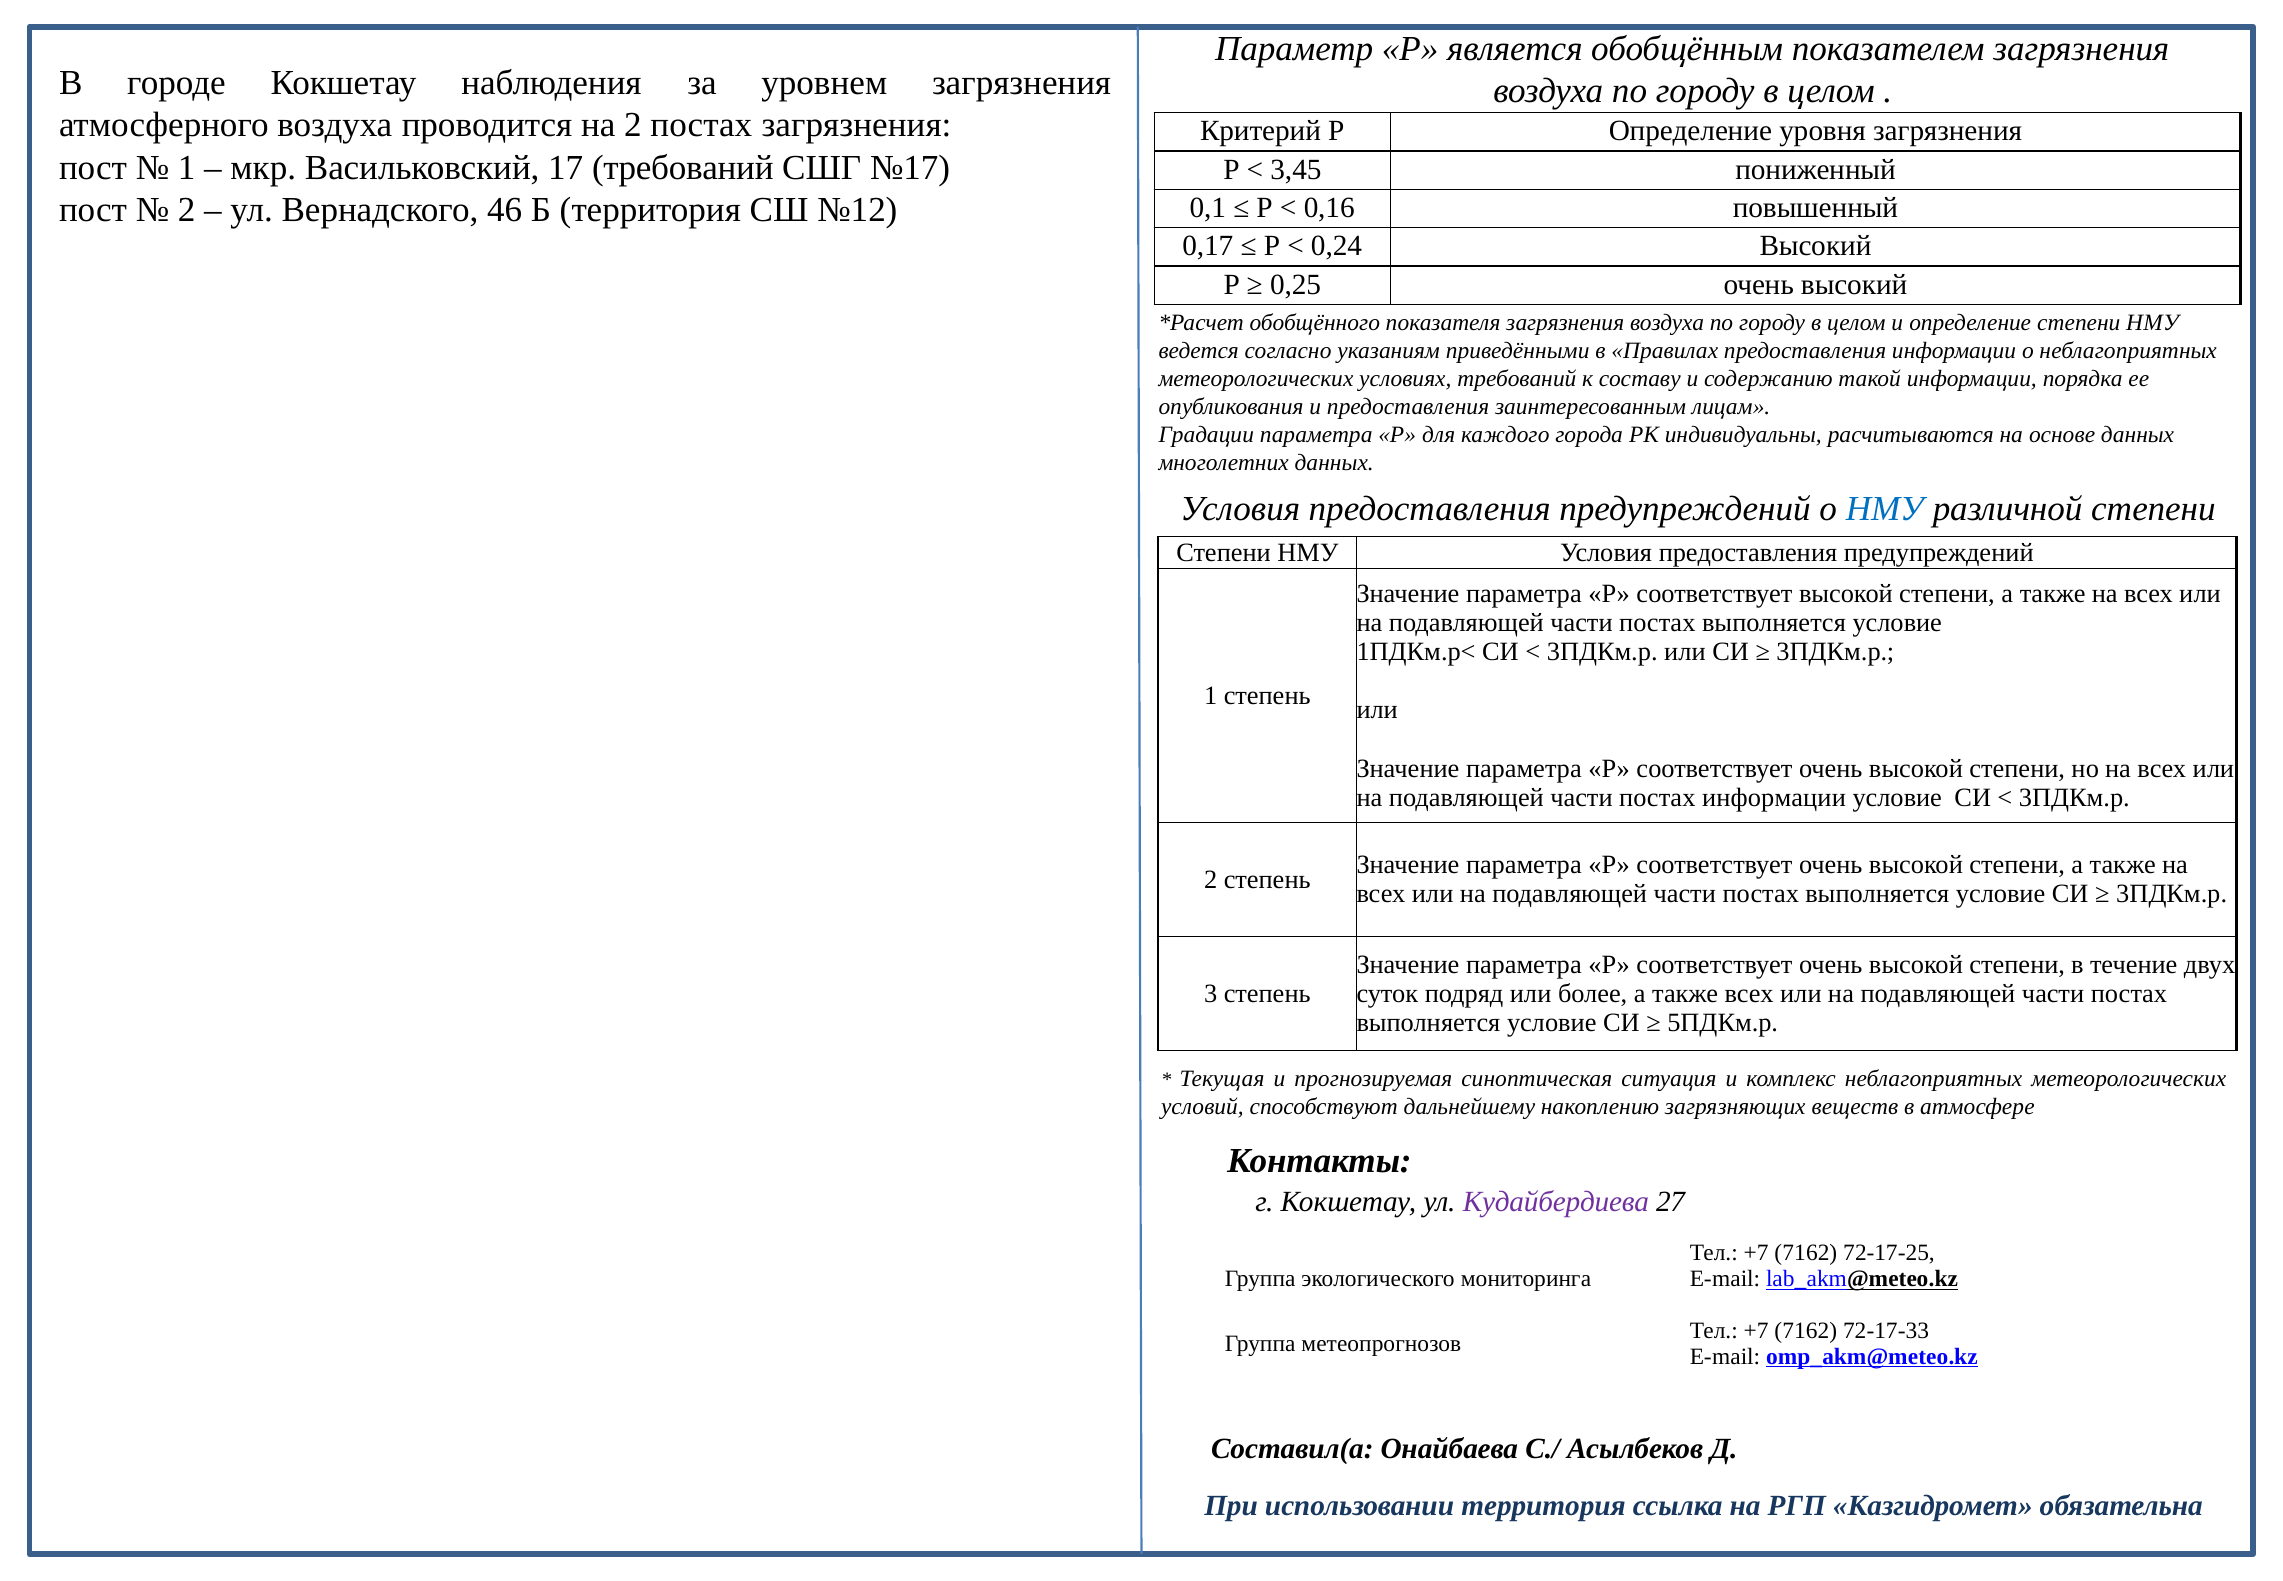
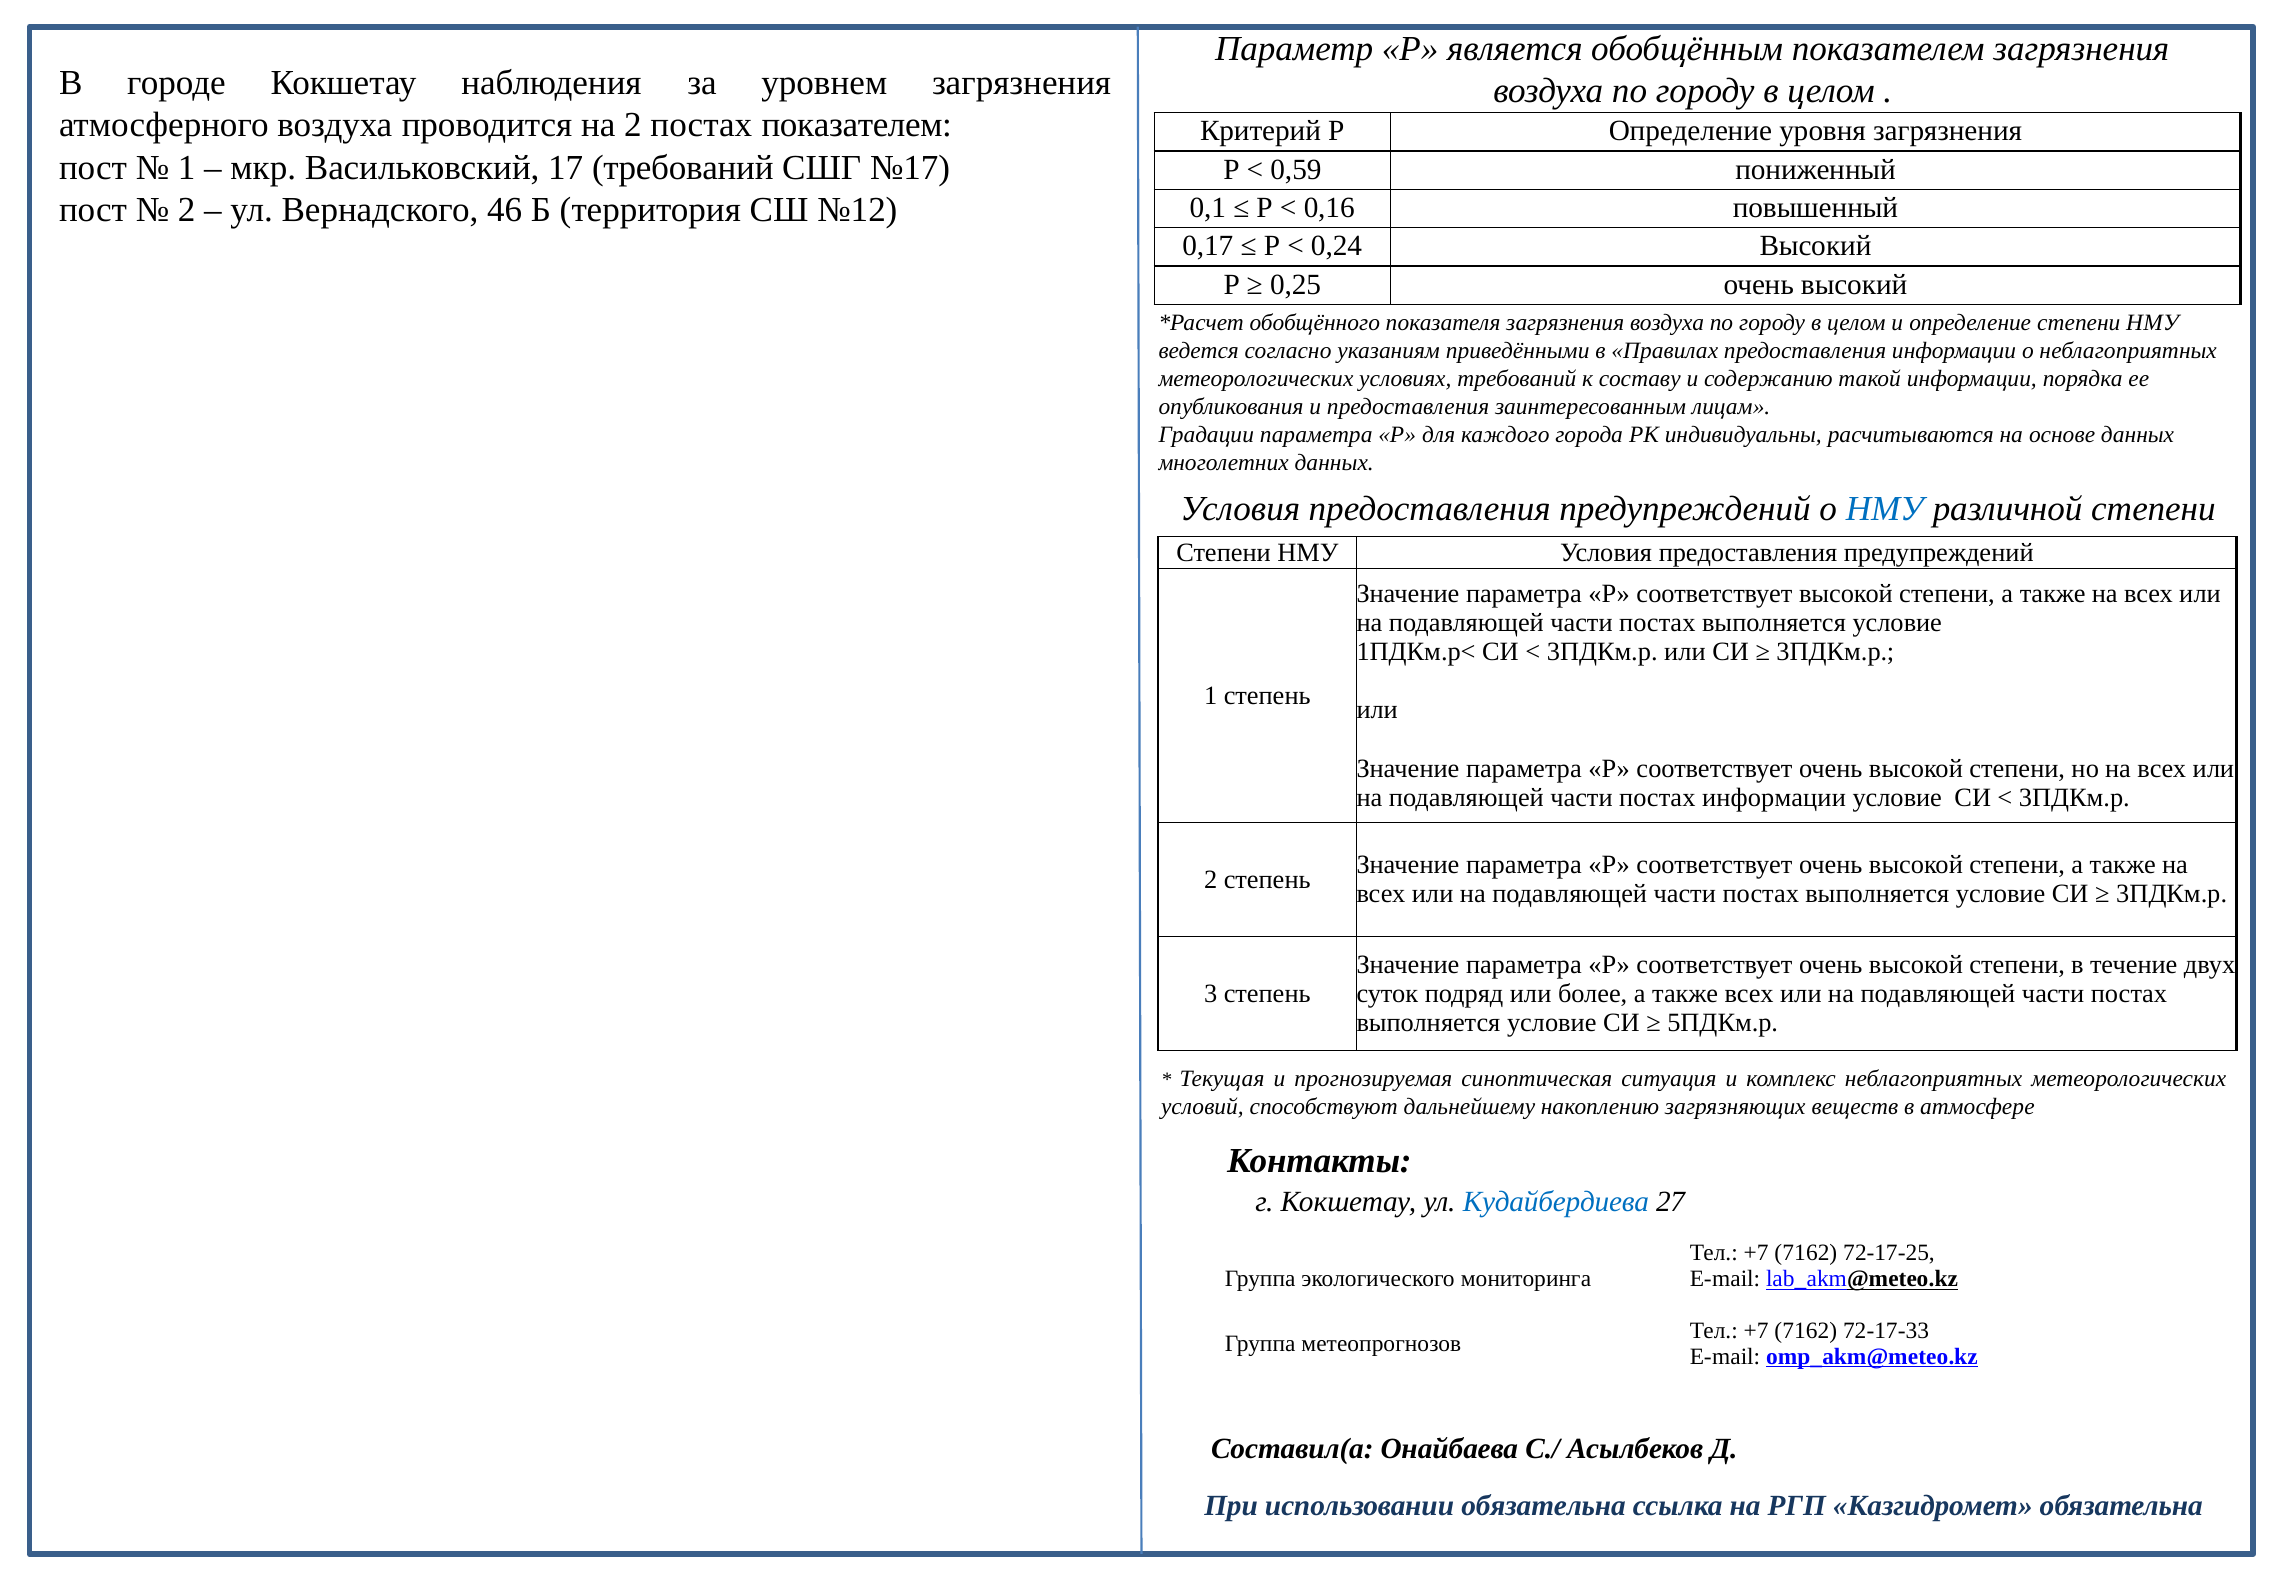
постах загрязнения: загрязнения -> показателем
3,45: 3,45 -> 0,59
Кудайбердиева colour: purple -> blue
использовании территория: территория -> обязательна
